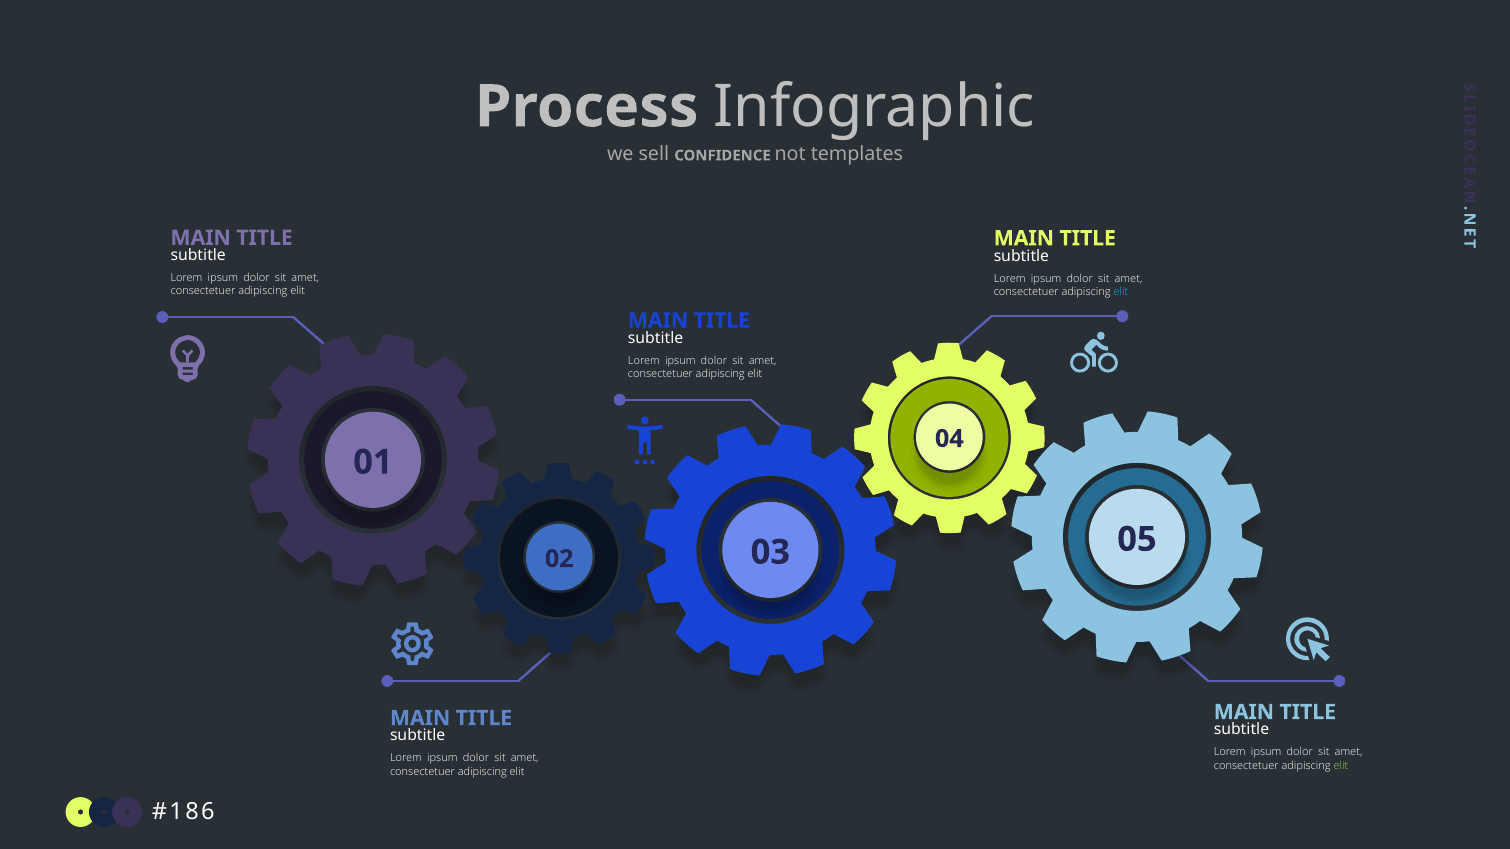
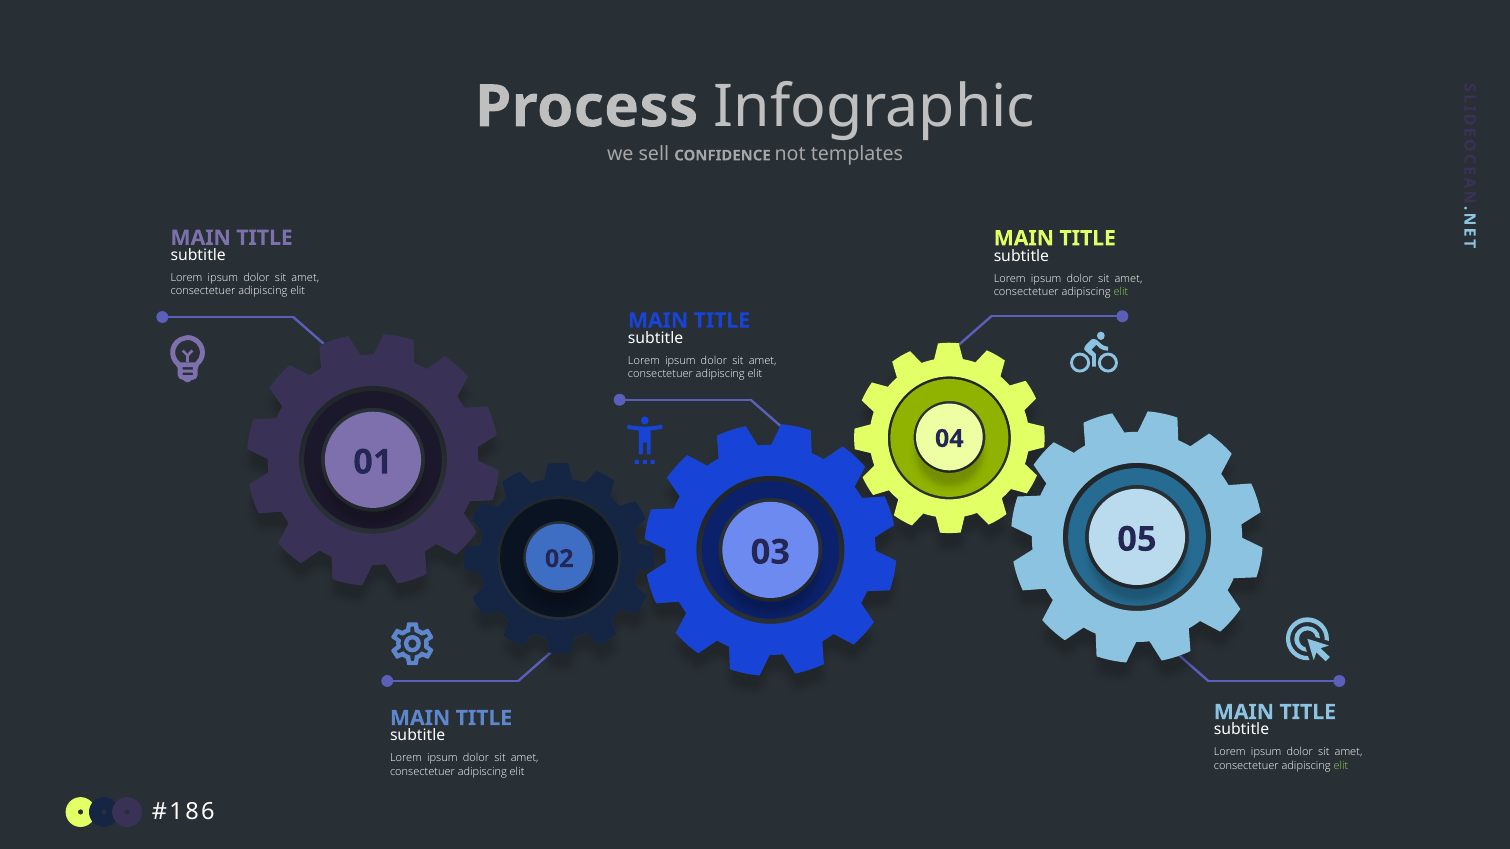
elit at (1121, 292) colour: light blue -> light green
